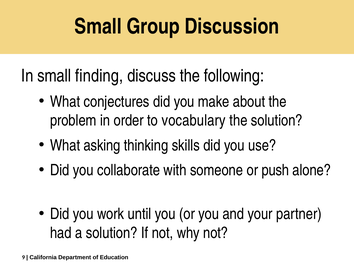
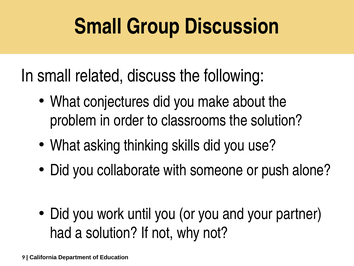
finding: finding -> related
vocabulary: vocabulary -> classrooms
